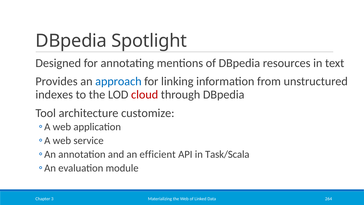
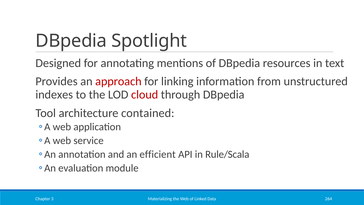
approach colour: blue -> red
customize: customize -> contained
Task/Scala: Task/Scala -> Rule/Scala
